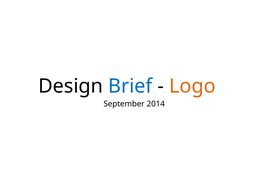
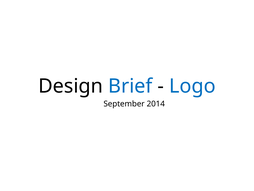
Logo colour: orange -> blue
